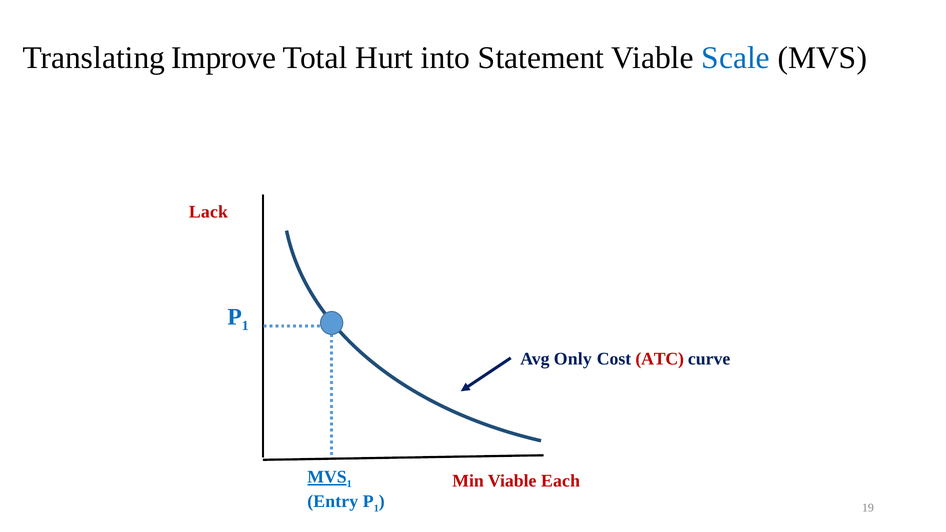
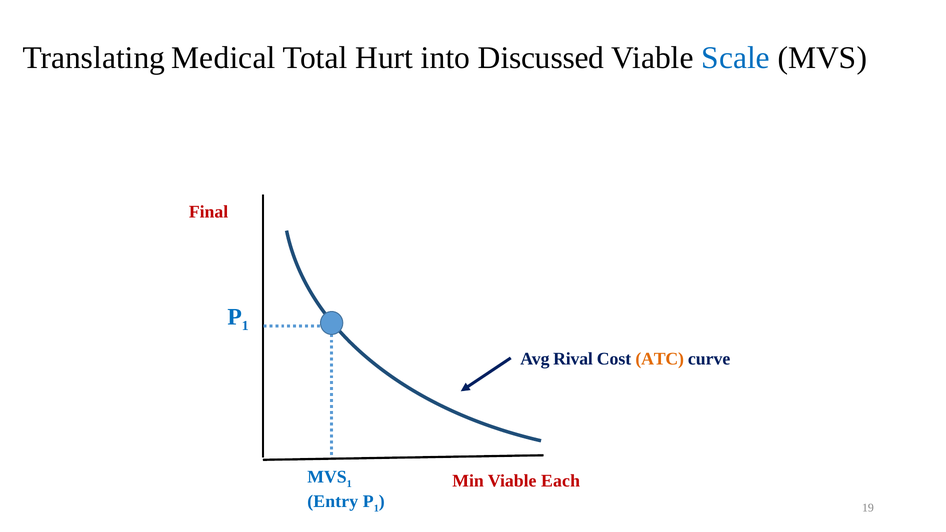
Improve: Improve -> Medical
Statement: Statement -> Discussed
Lack: Lack -> Final
Only: Only -> Rival
ATC colour: red -> orange
MVS at (327, 477) underline: present -> none
